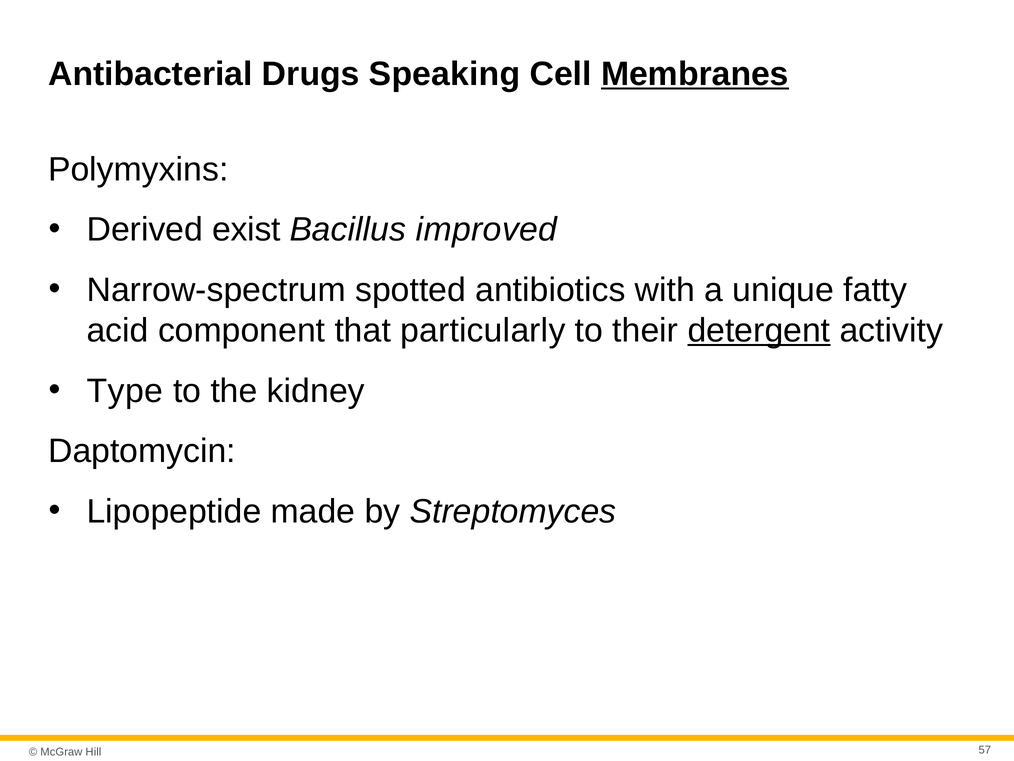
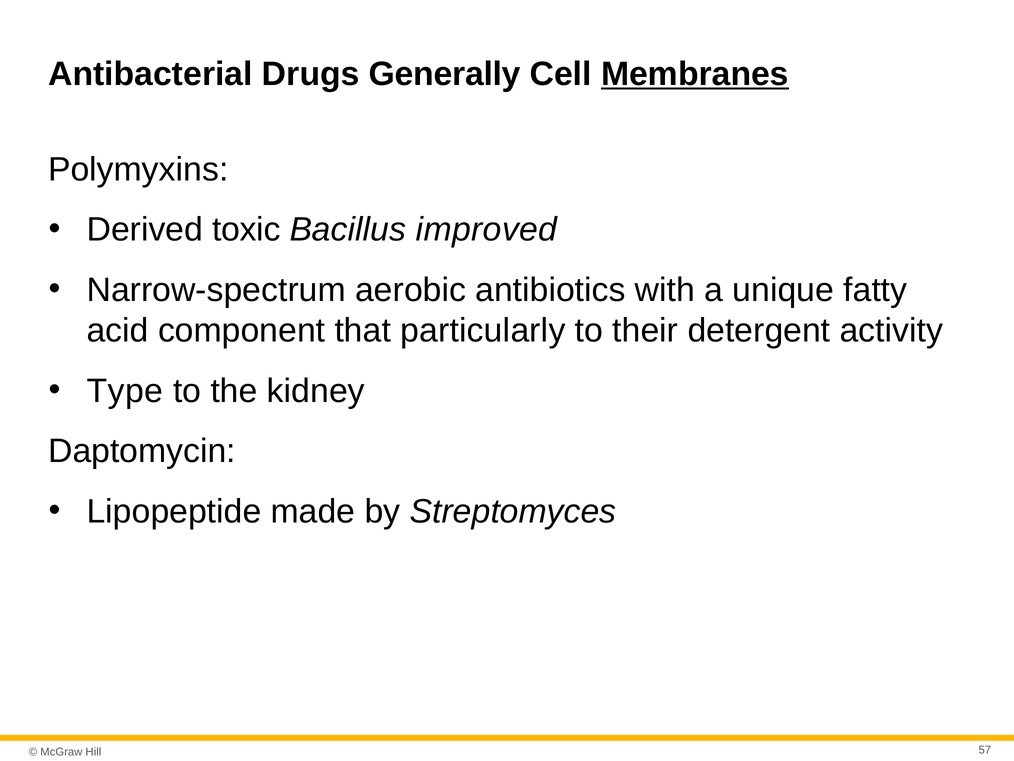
Speaking: Speaking -> Generally
exist: exist -> toxic
spotted: spotted -> aerobic
detergent underline: present -> none
